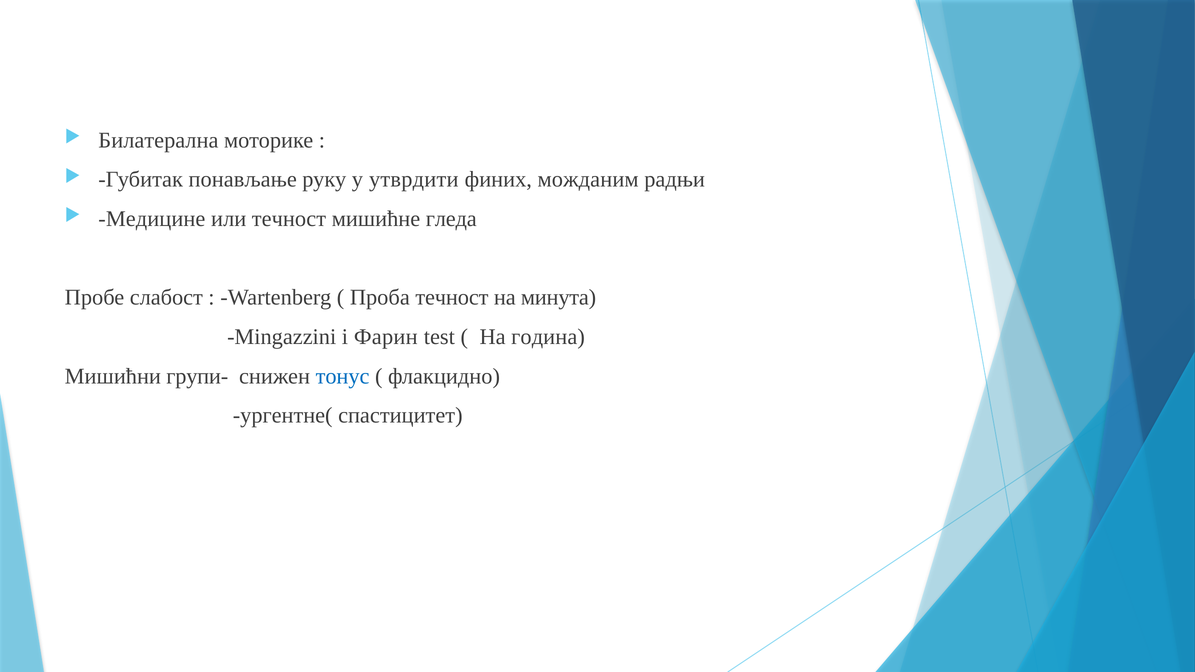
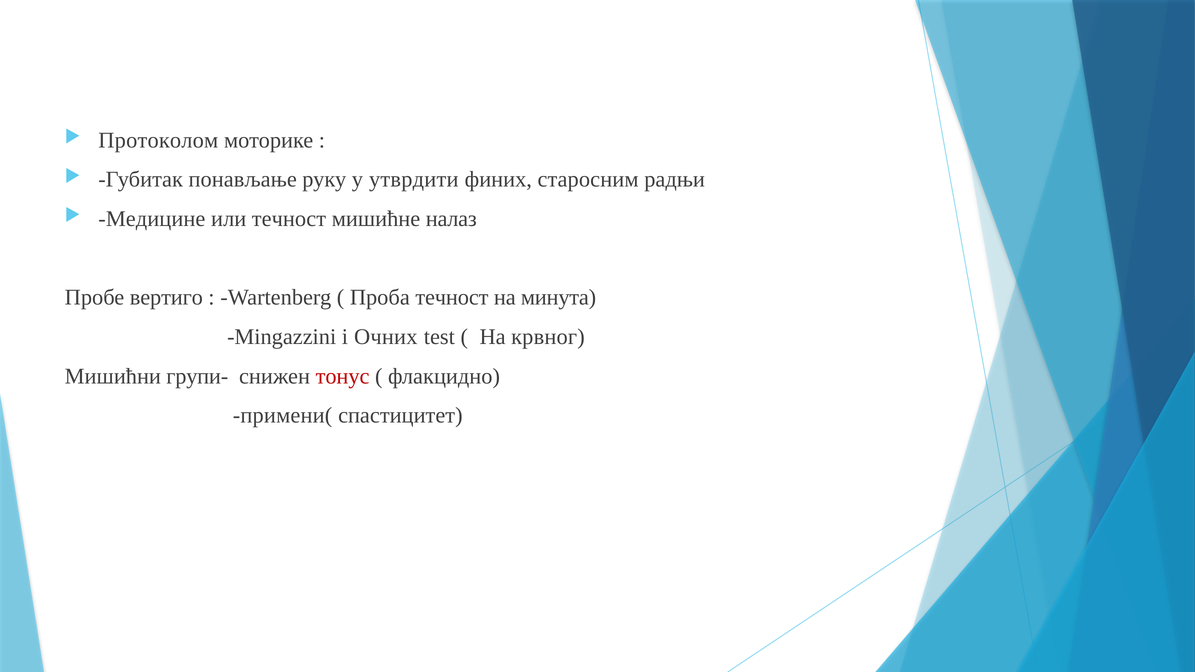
Билатерална: Билатерална -> Протоколом
можданим: можданим -> старосним
гледа: гледа -> налаз
слабост: слабост -> вертиго
Фарин: Фарин -> Очних
година: година -> крвног
тонус colour: blue -> red
ургентне(: ургентне( -> примени(
